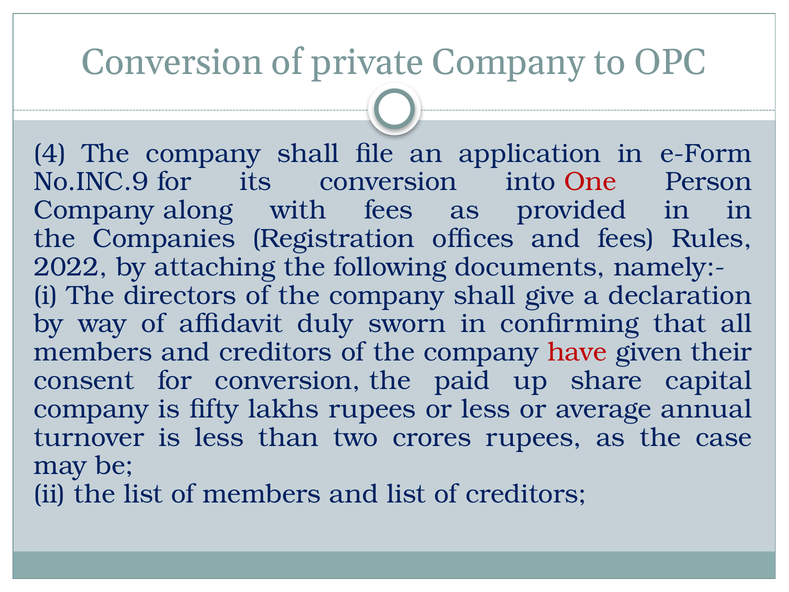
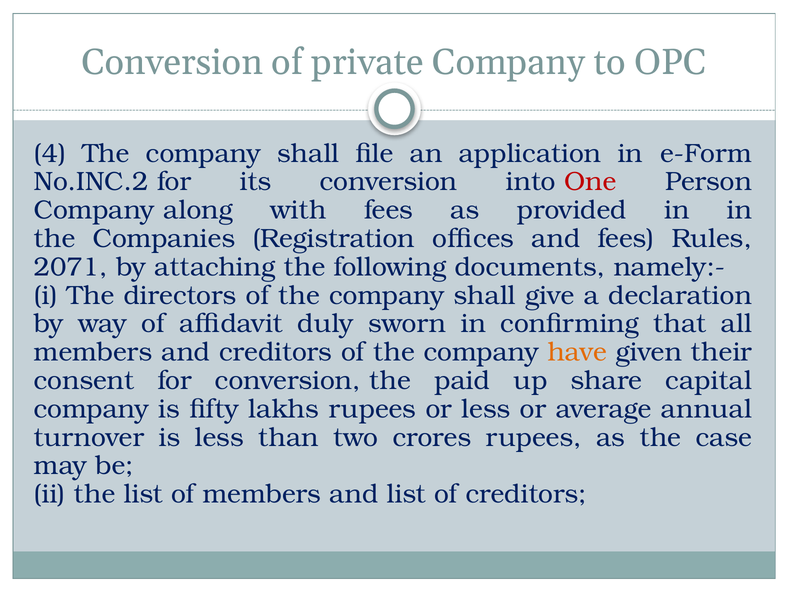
No.INC.9: No.INC.9 -> No.INC.2
2022: 2022 -> 2071
have colour: red -> orange
